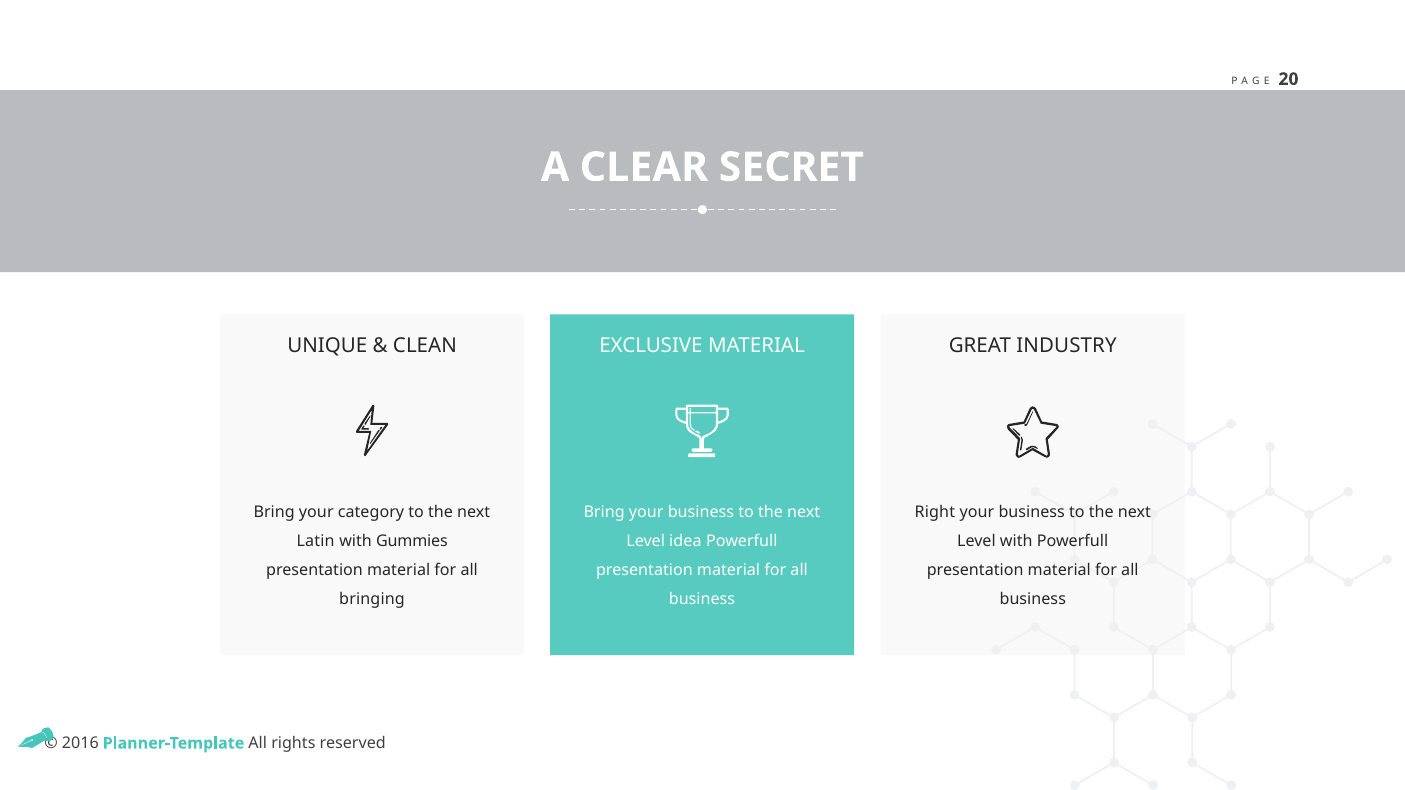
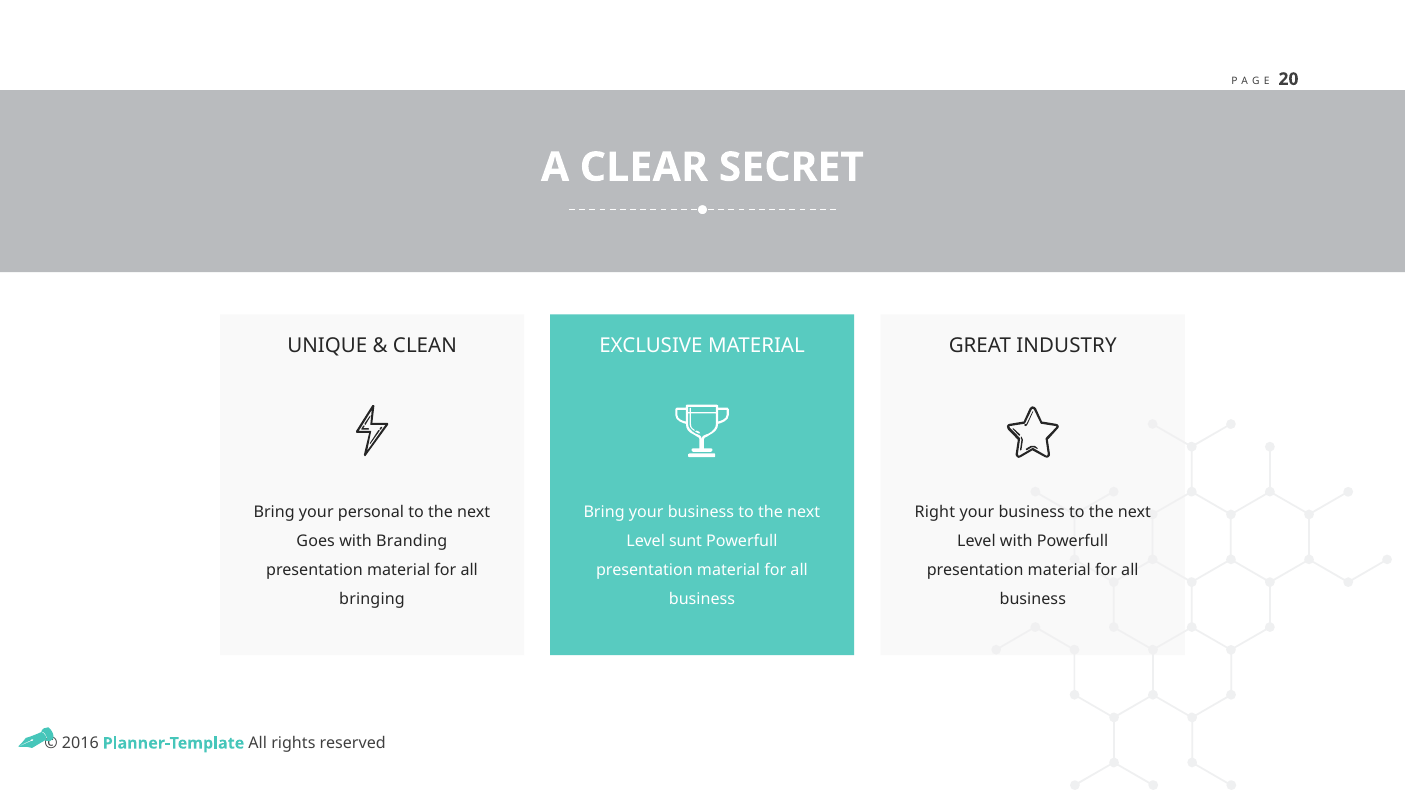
category: category -> personal
Latin: Latin -> Goes
Gummies: Gummies -> Branding
idea: idea -> sunt
